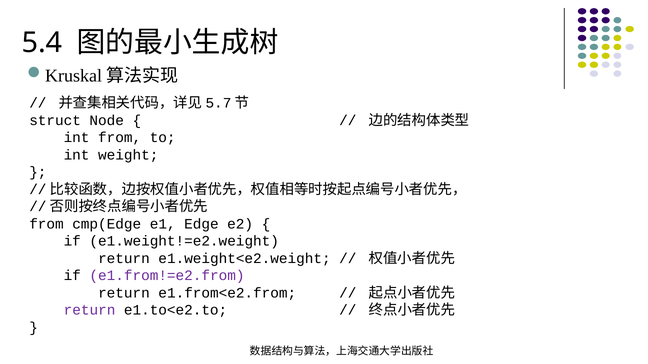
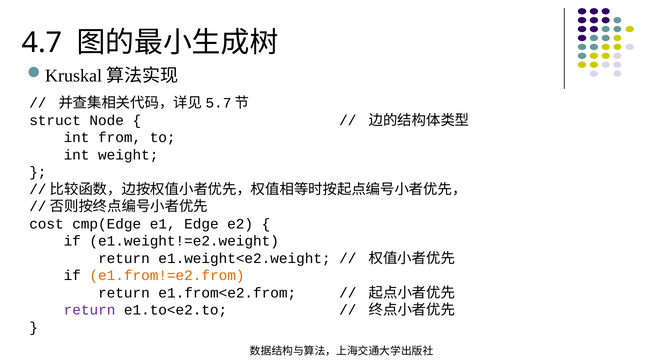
5.4: 5.4 -> 4.7
from at (46, 224): from -> cost
e1.from!=e2.from colour: purple -> orange
